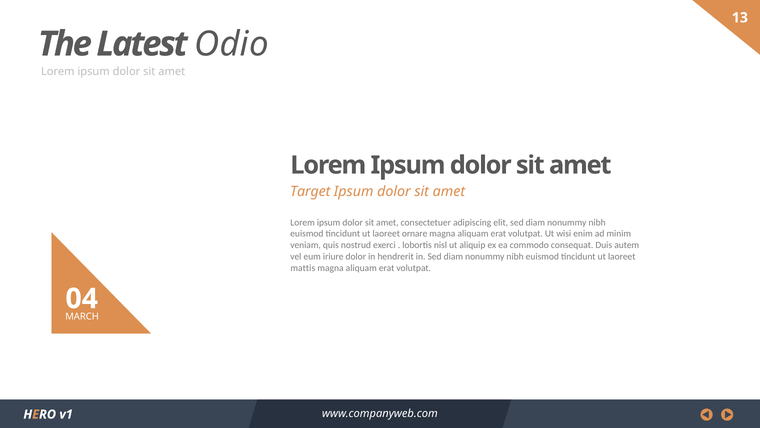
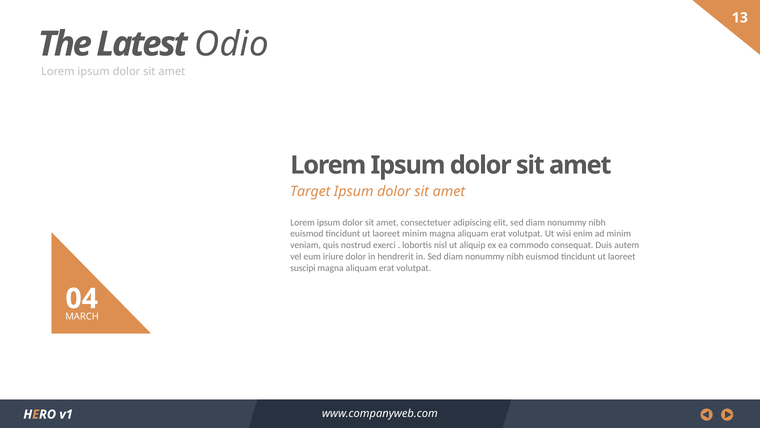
laoreet ornare: ornare -> minim
mattis: mattis -> suscipi
